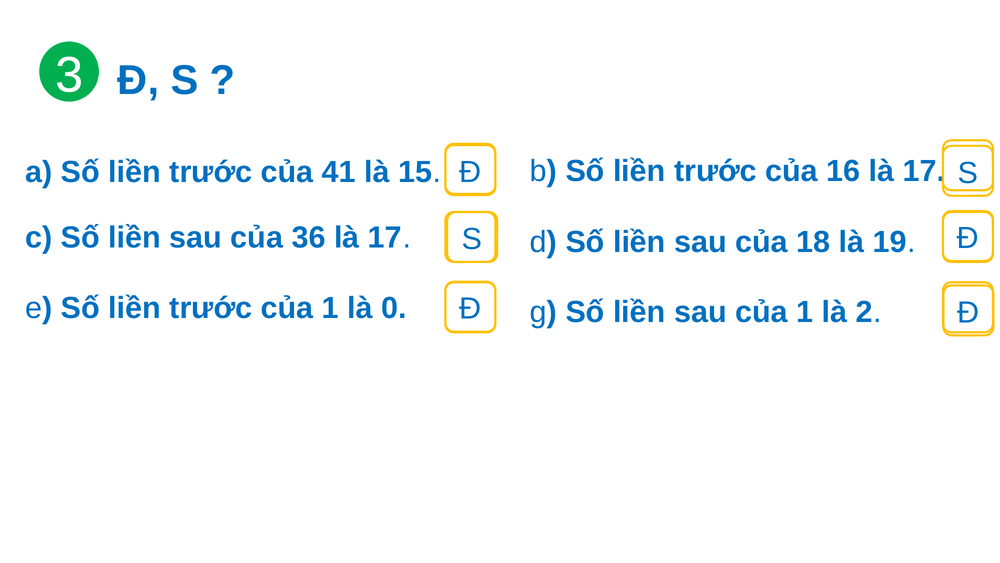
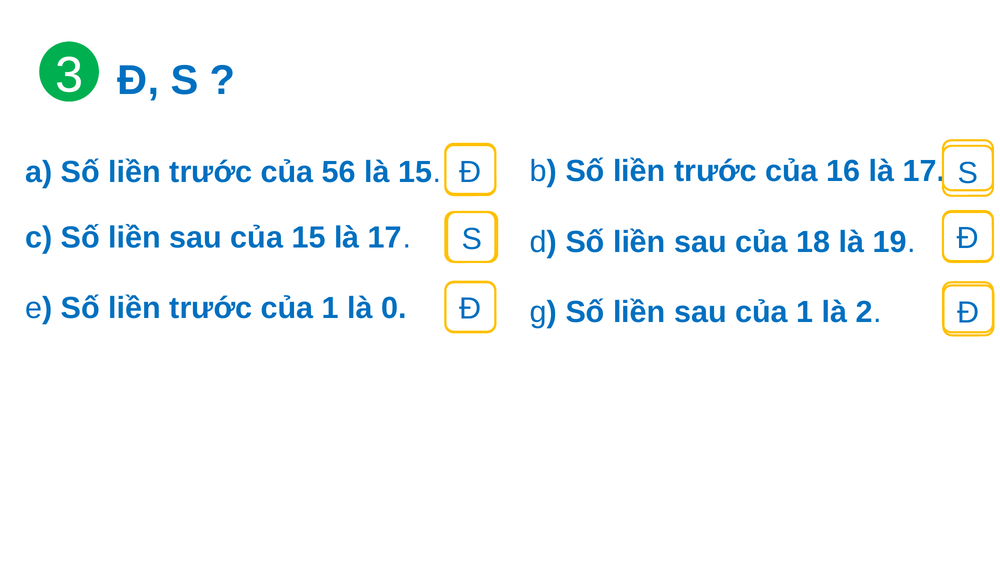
41: 41 -> 56
của 36: 36 -> 15
